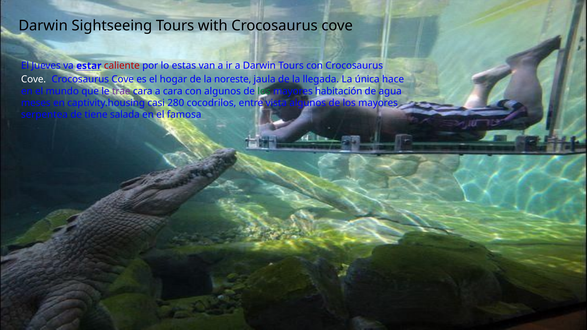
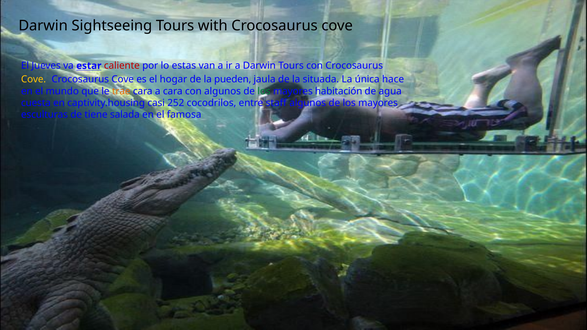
Cove at (34, 79) colour: white -> yellow
noreste: noreste -> pueden
llegada: llegada -> situada
trae colour: purple -> orange
meses: meses -> cuesta
280: 280 -> 252
vista: vista -> staff
serpentea: serpentea -> esculturas
